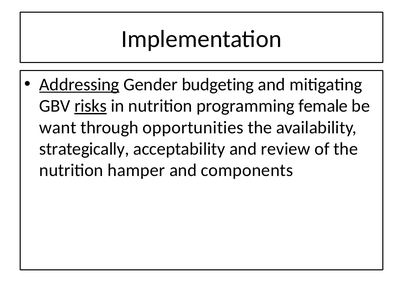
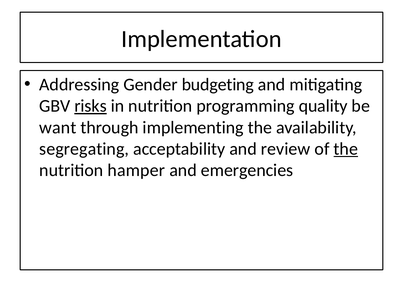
Addressing underline: present -> none
female: female -> quality
opportunities: opportunities -> implementing
strategically: strategically -> segregating
the at (346, 149) underline: none -> present
components: components -> emergencies
